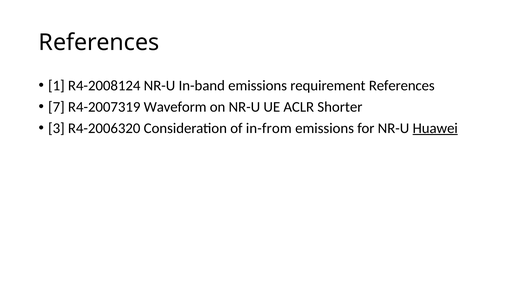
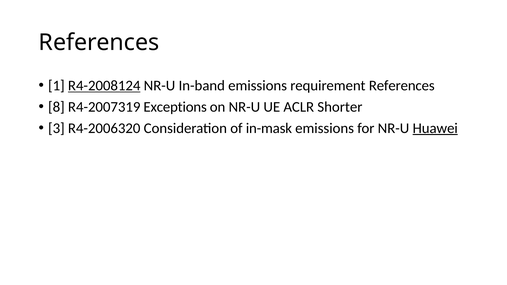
R4-2008124 underline: none -> present
7: 7 -> 8
Waveform: Waveform -> Exceptions
in-from: in-from -> in-mask
